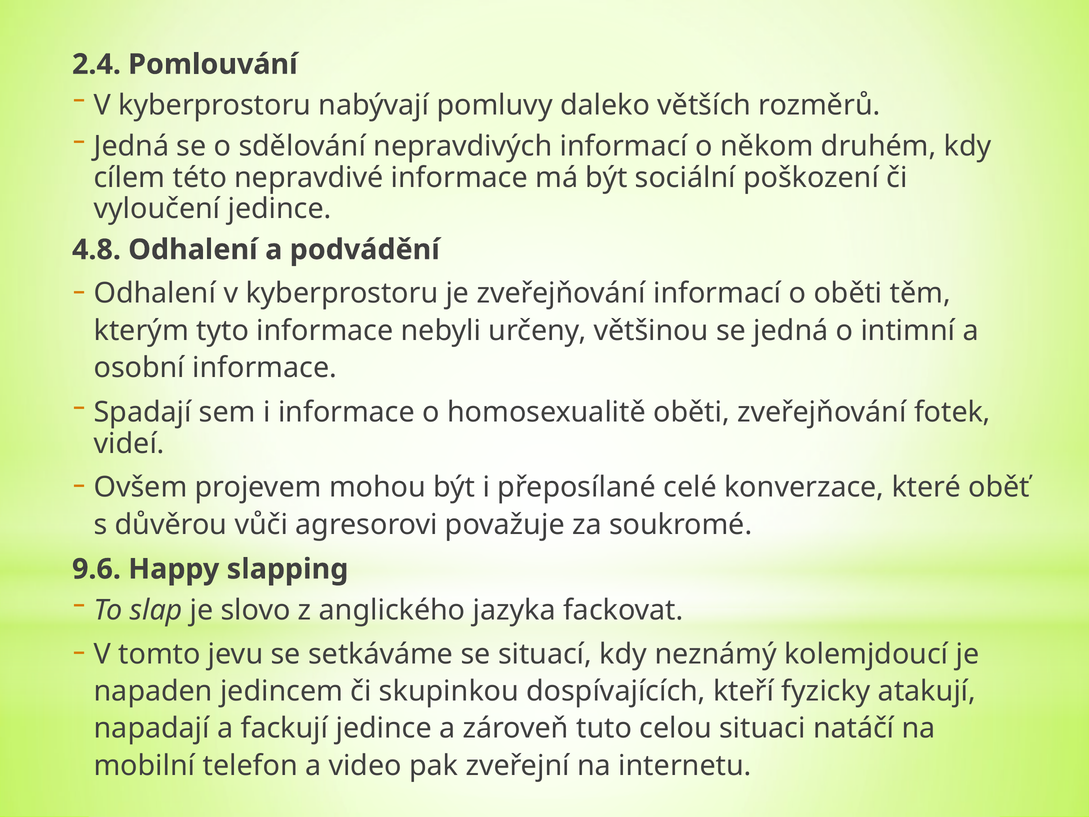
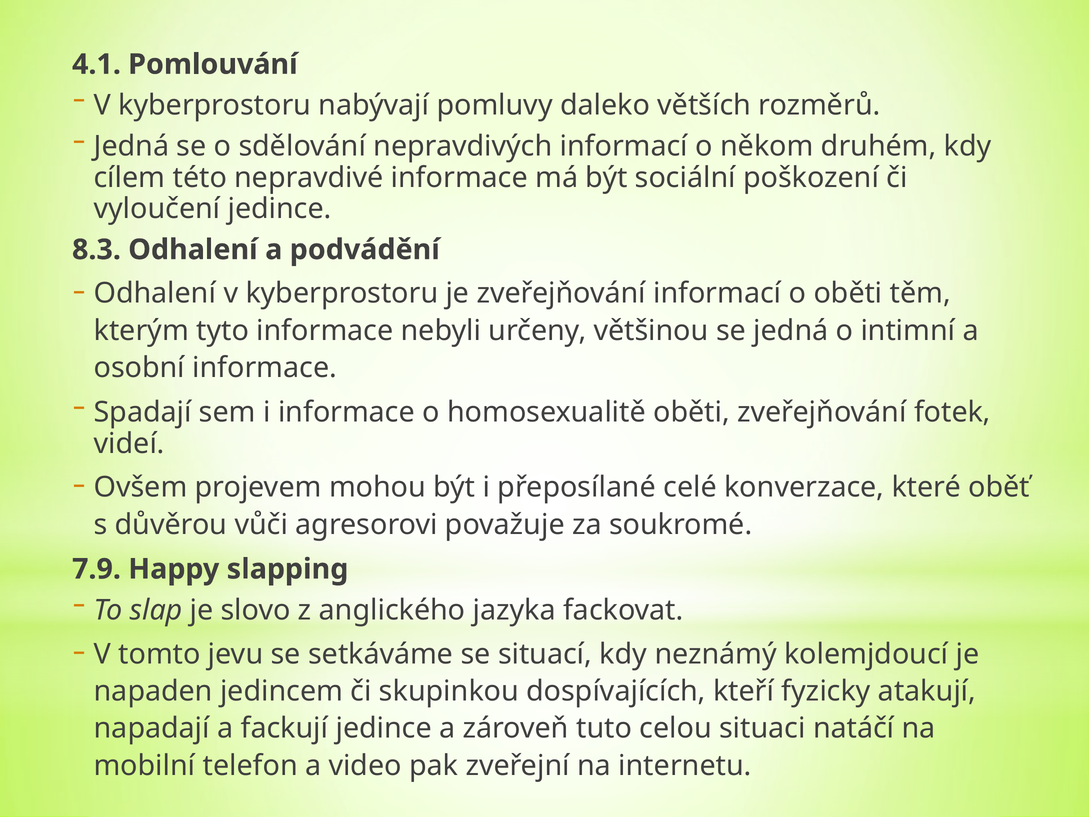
2.4: 2.4 -> 4.1
4.8: 4.8 -> 8.3
9.6: 9.6 -> 7.9
